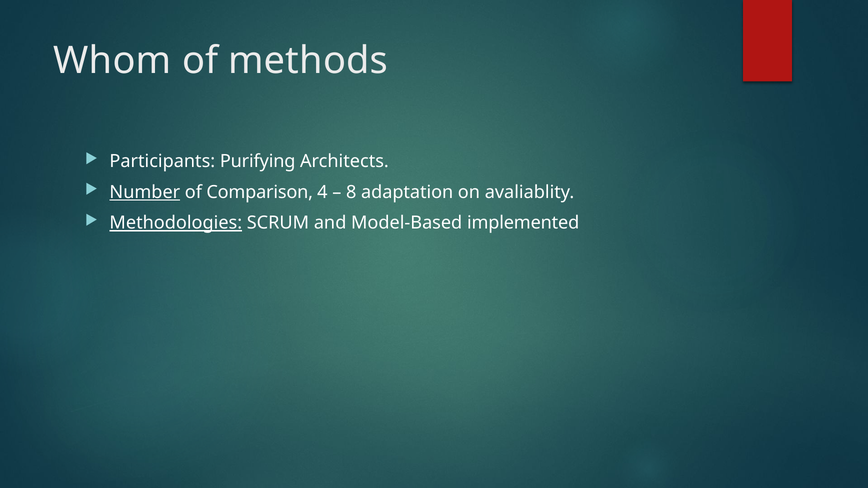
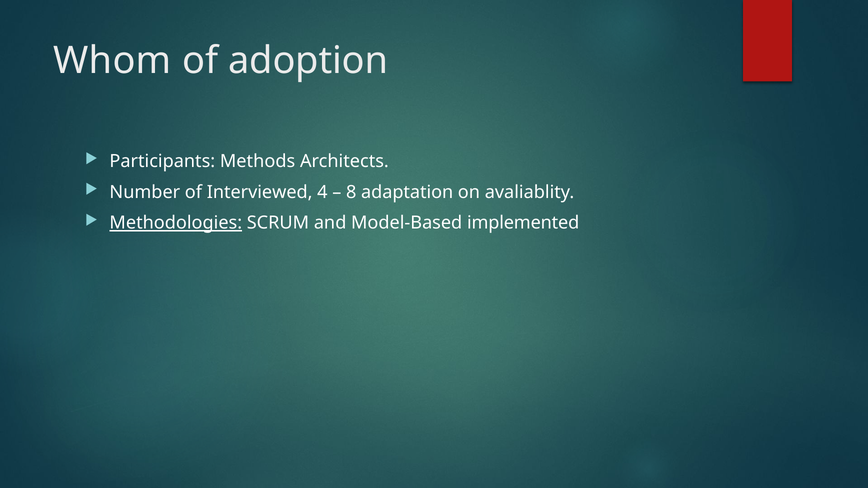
methods: methods -> adoption
Purifying: Purifying -> Methods
Number underline: present -> none
Comparison: Comparison -> Interviewed
